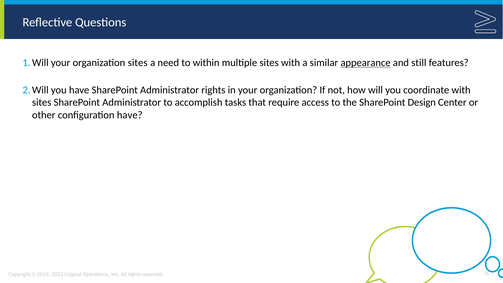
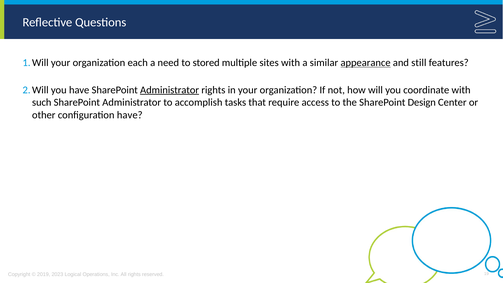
organization sites: sites -> each
within: within -> stored
Administrator at (170, 90) underline: none -> present
sites at (42, 102): sites -> such
